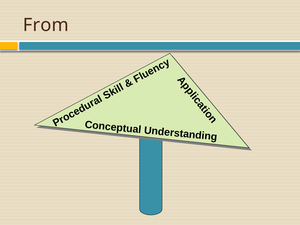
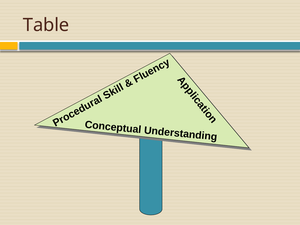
From: From -> Table
